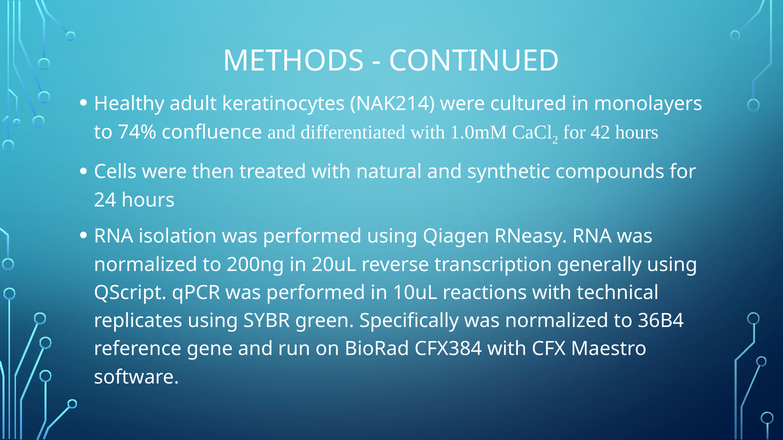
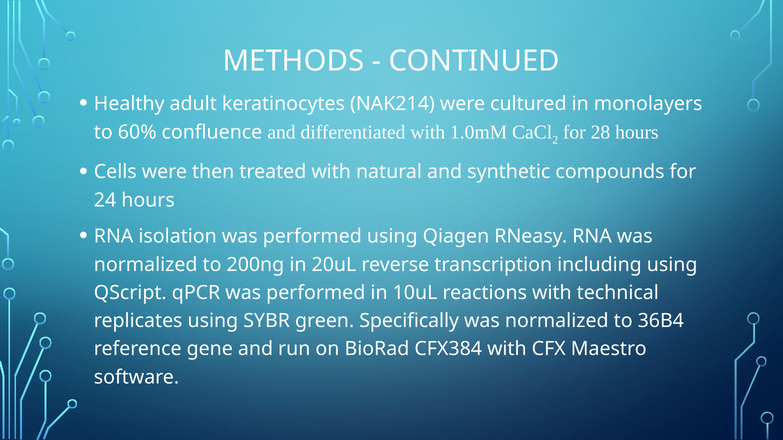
74%: 74% -> 60%
42: 42 -> 28
generally: generally -> including
